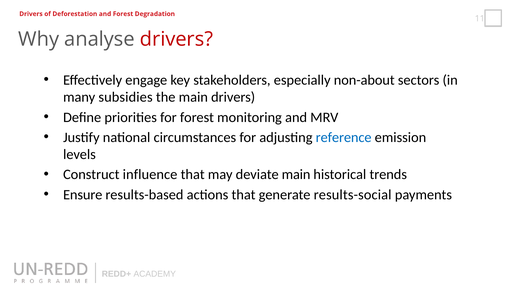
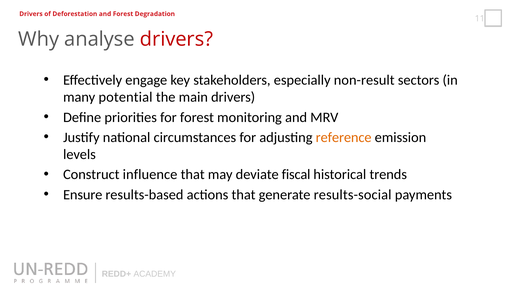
non-about: non-about -> non-result
subsidies: subsidies -> potential
reference colour: blue -> orange
deviate main: main -> fiscal
